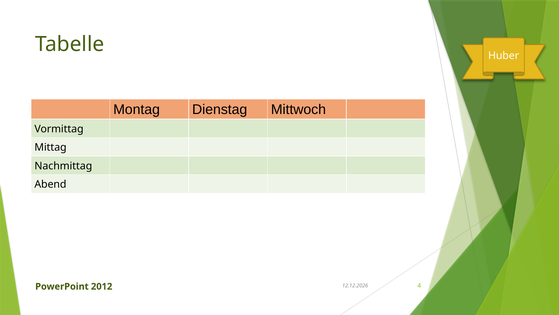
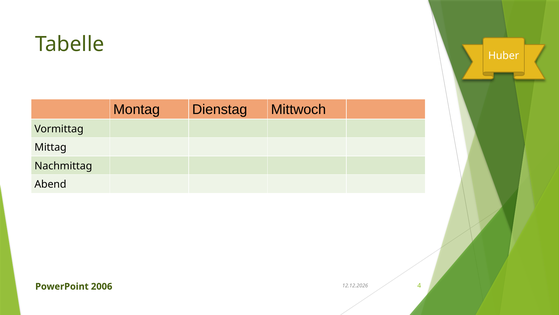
2012: 2012 -> 2006
